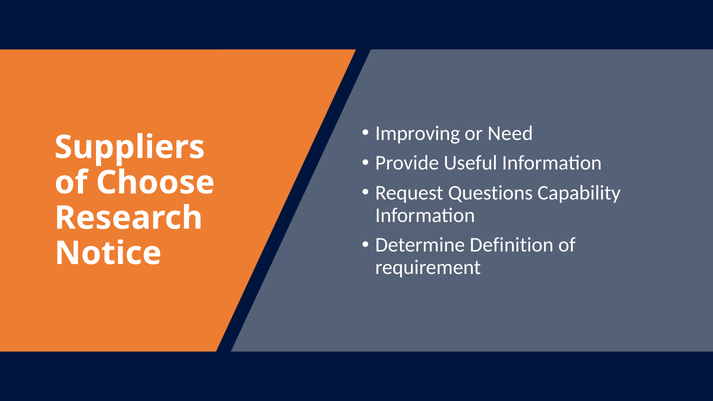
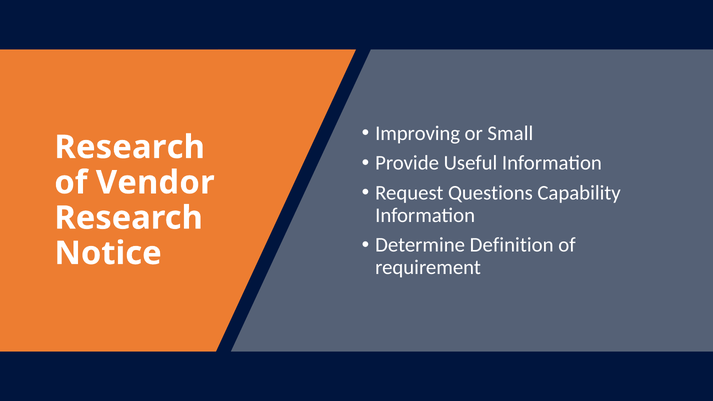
Need: Need -> Small
Suppliers at (130, 147): Suppliers -> Research
Choose: Choose -> Vendor
